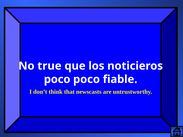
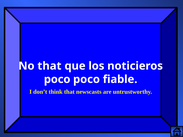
No true: true -> that
